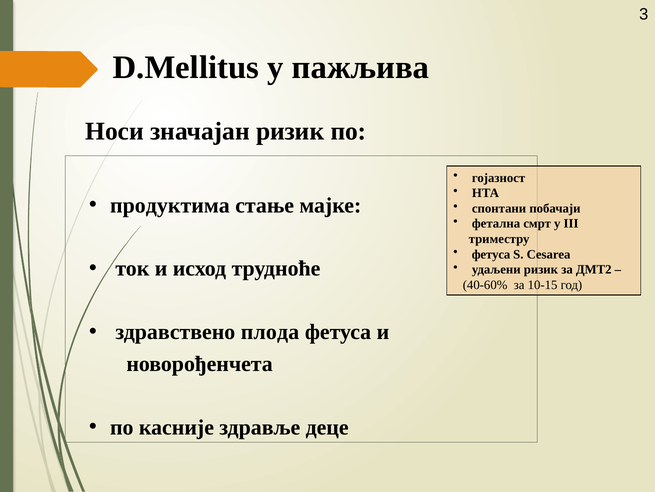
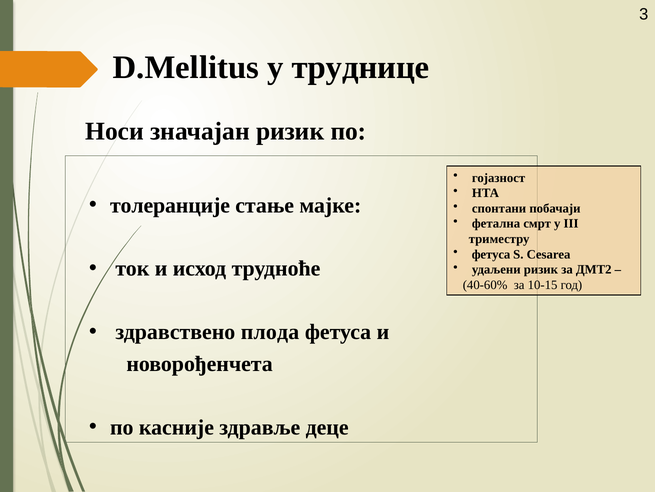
пажљива: пажљива -> труднице
продуктима: продуктима -> толеранције
